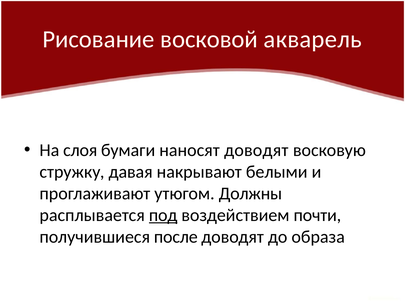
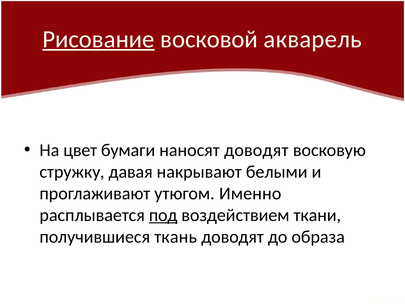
Рисование underline: none -> present
слоя: слоя -> цвет
Должны: Должны -> Именно
почти: почти -> ткани
после: после -> ткань
